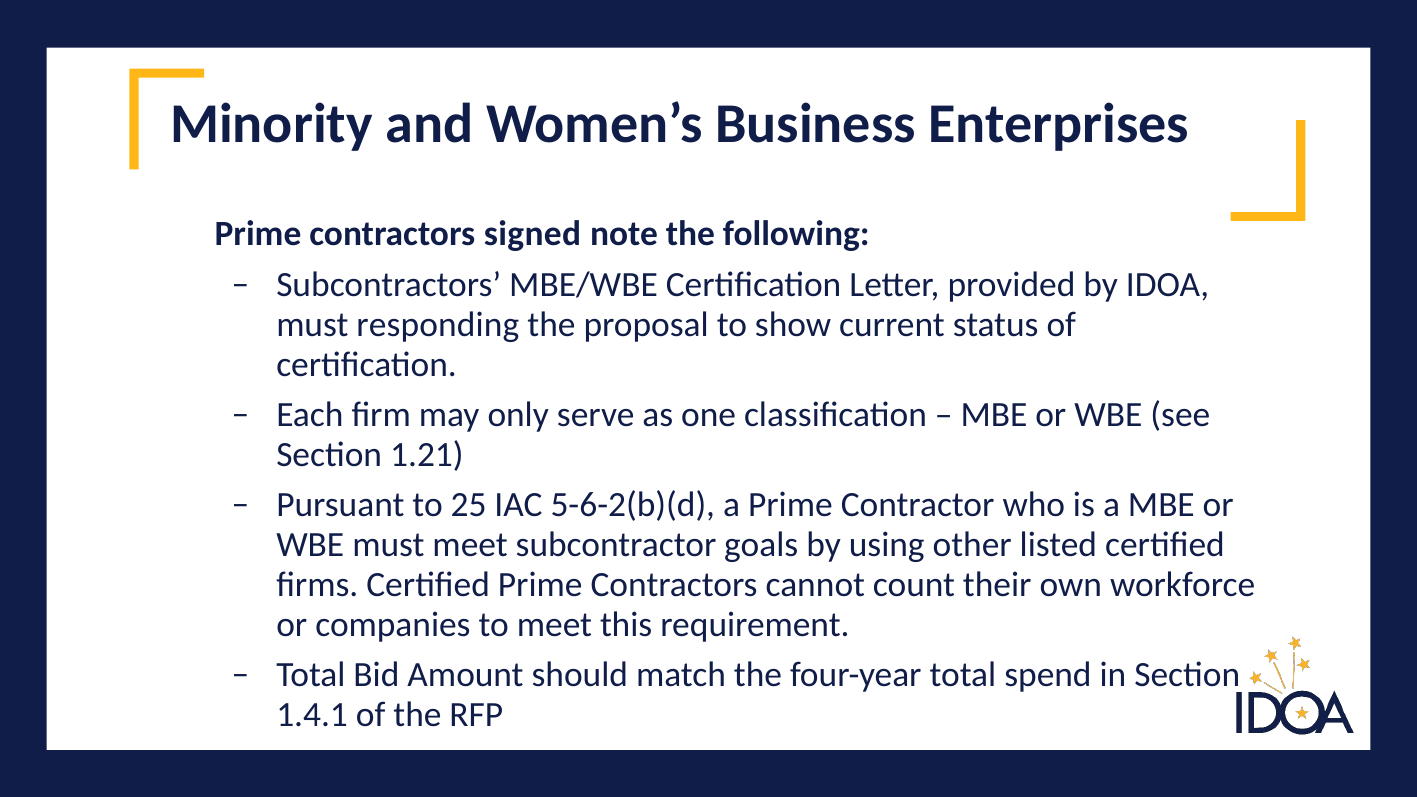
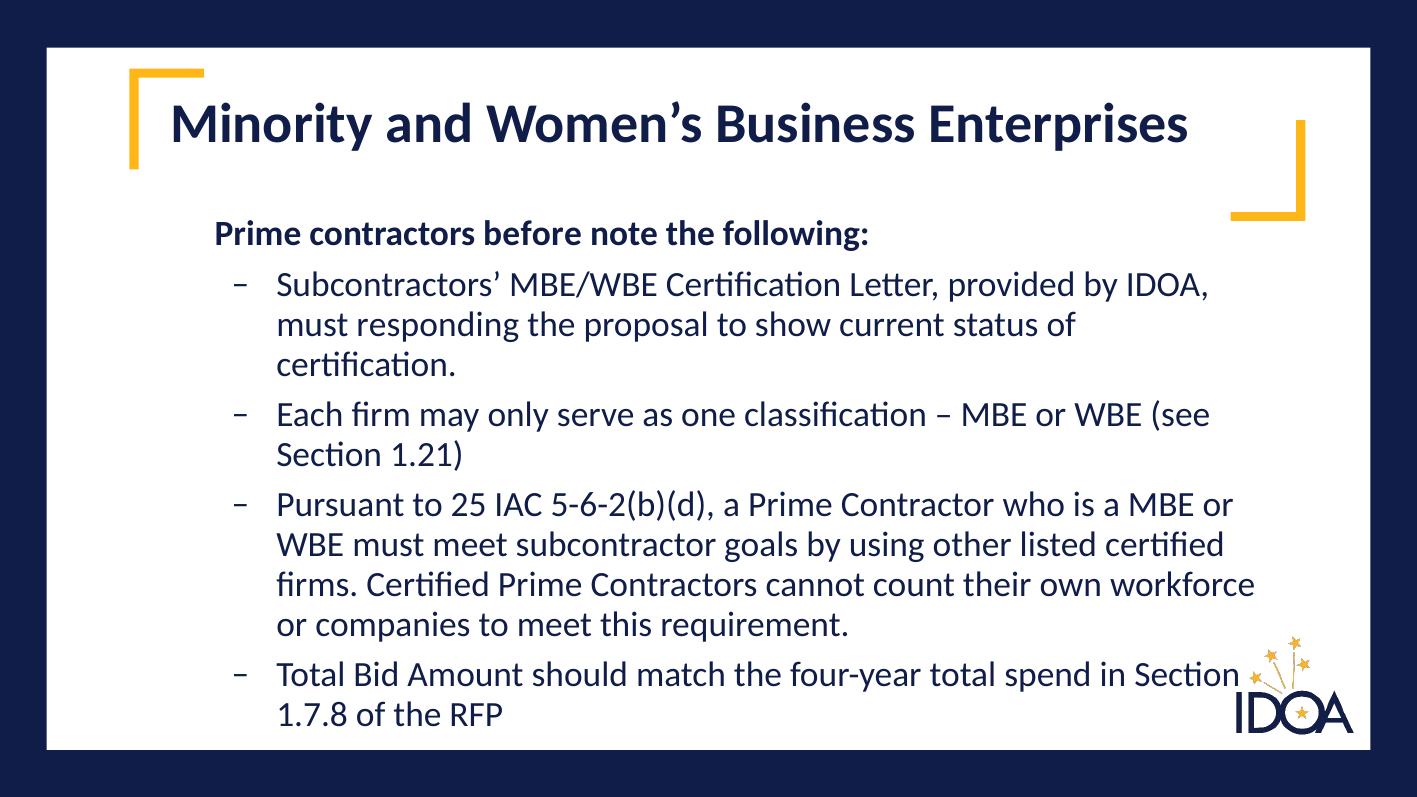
signed: signed -> before
1.4.1: 1.4.1 -> 1.7.8
